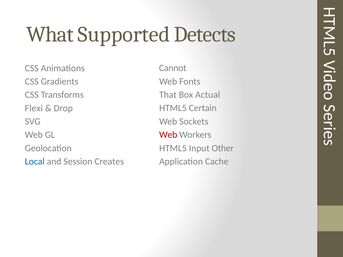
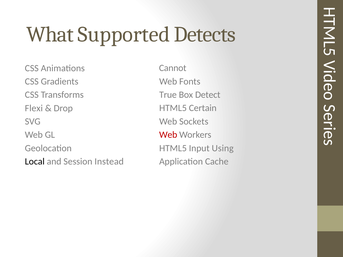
That: That -> True
Actual: Actual -> Detect
Other: Other -> Using
Local colour: blue -> black
Creates: Creates -> Instead
